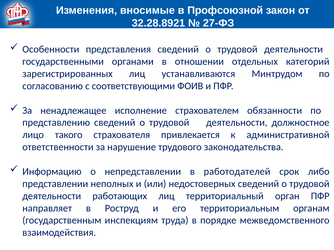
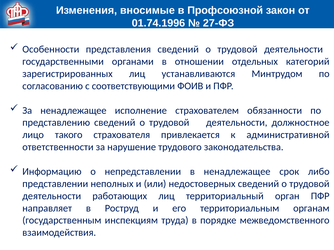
32.28.8921: 32.28.8921 -> 01.74.1996
в работодателей: работодателей -> ненадлежащее
